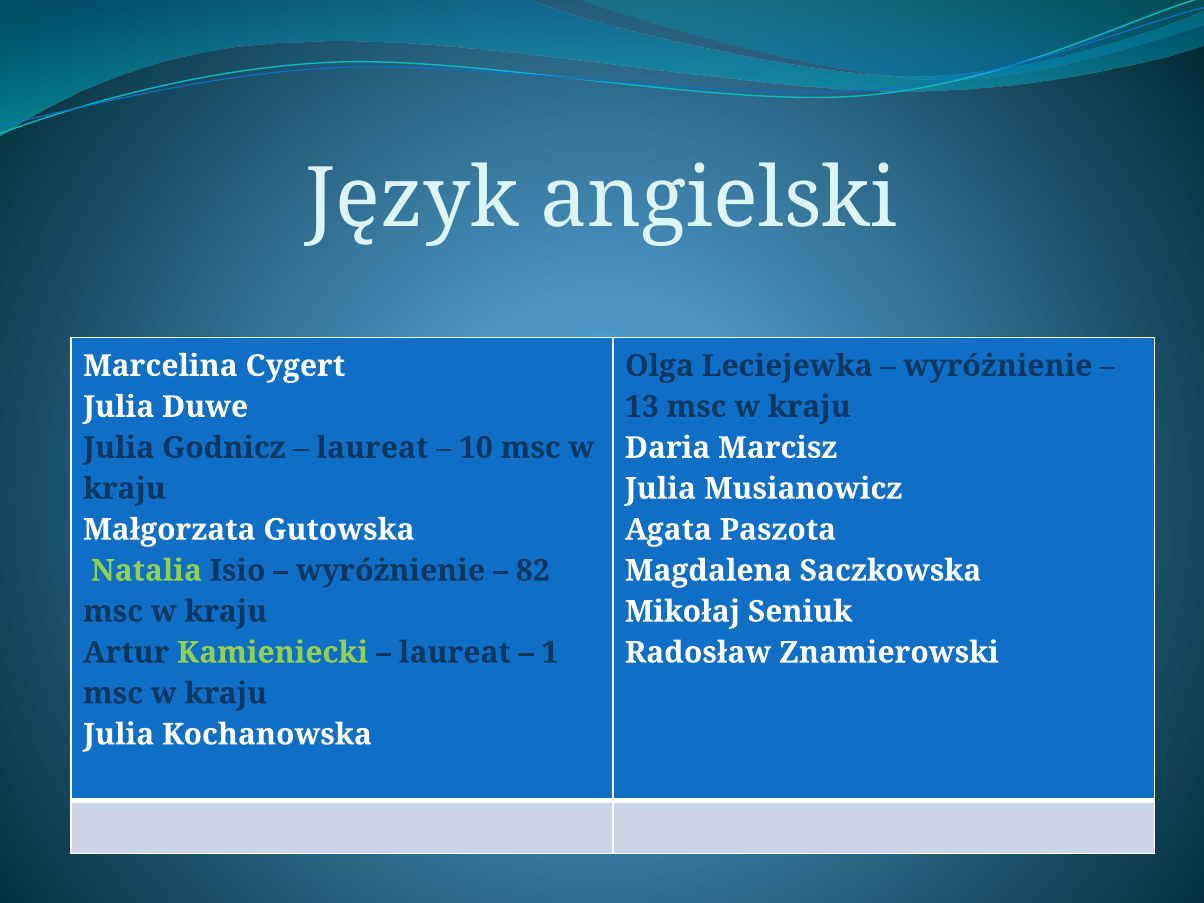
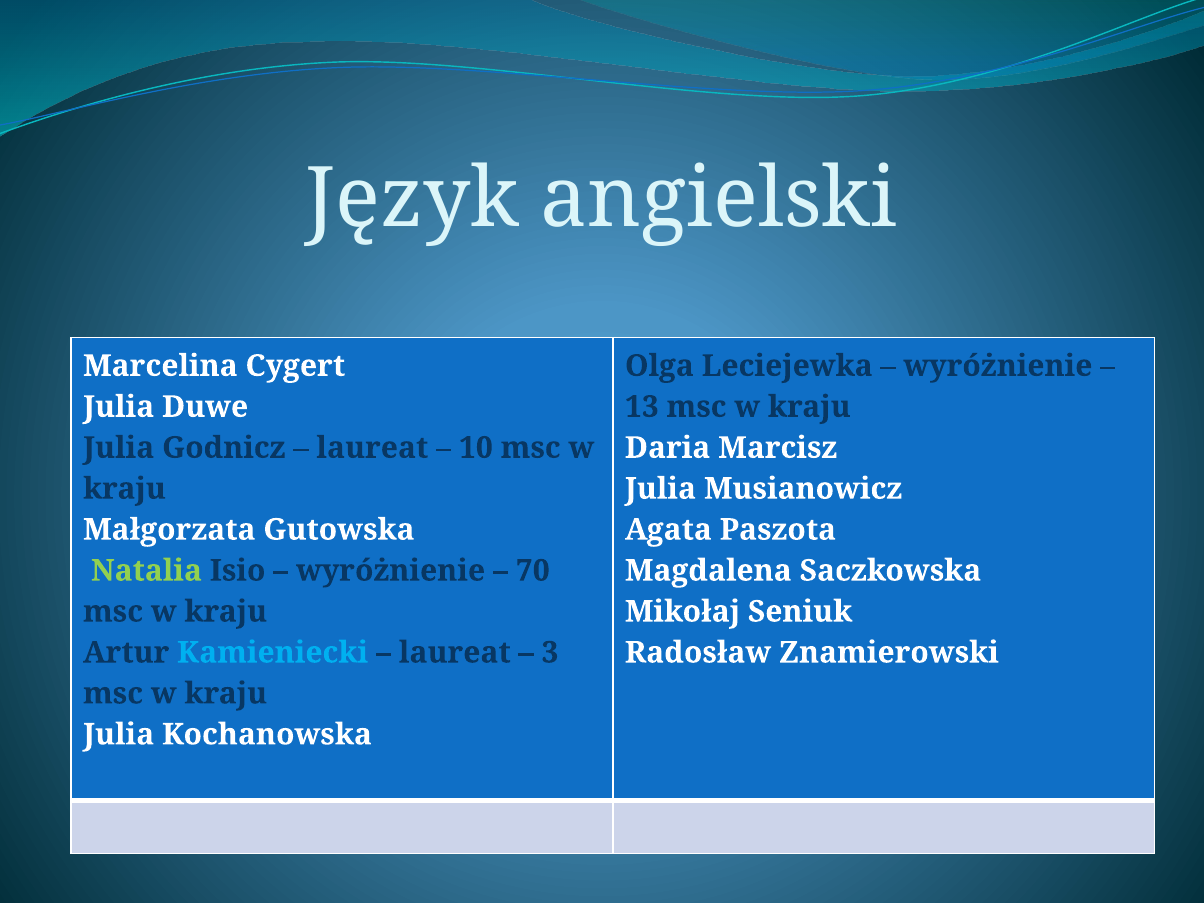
82: 82 -> 70
Kamieniecki colour: light green -> light blue
1: 1 -> 3
